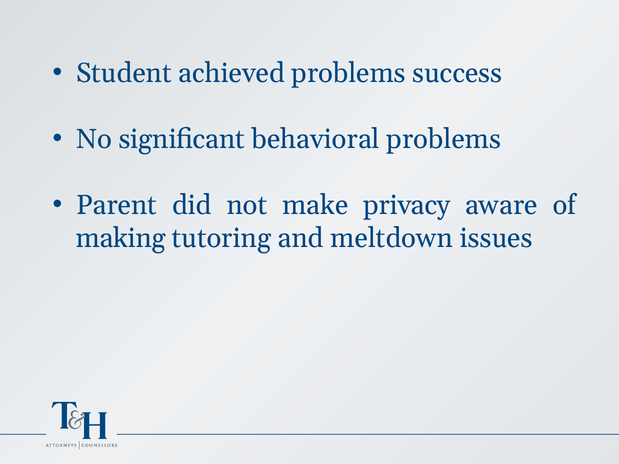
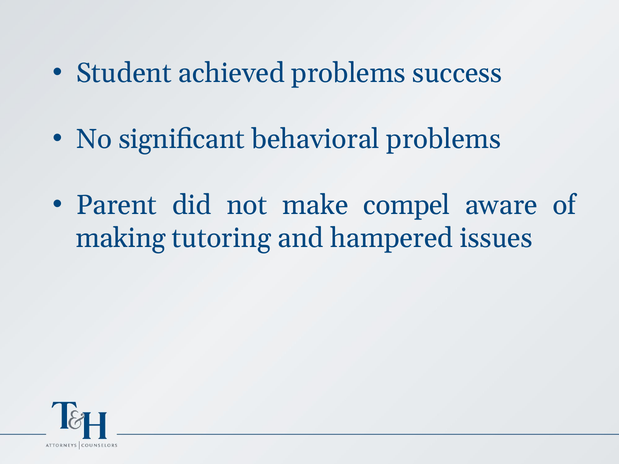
privacy: privacy -> compel
meltdown: meltdown -> hampered
